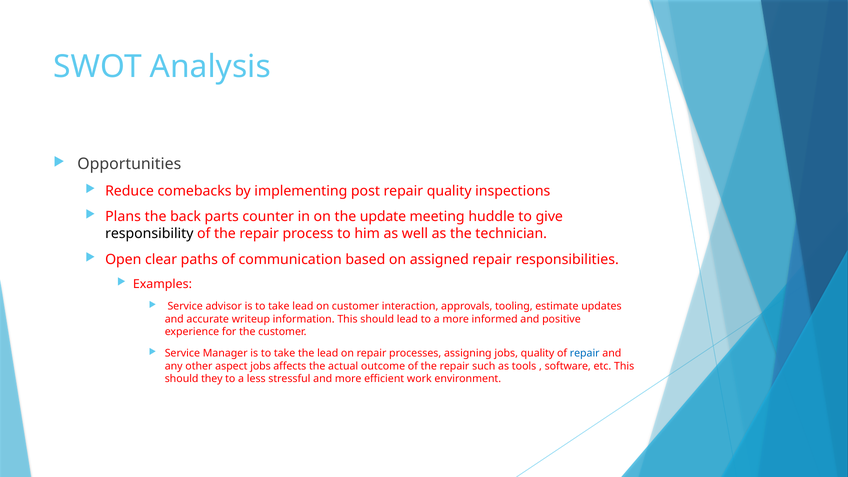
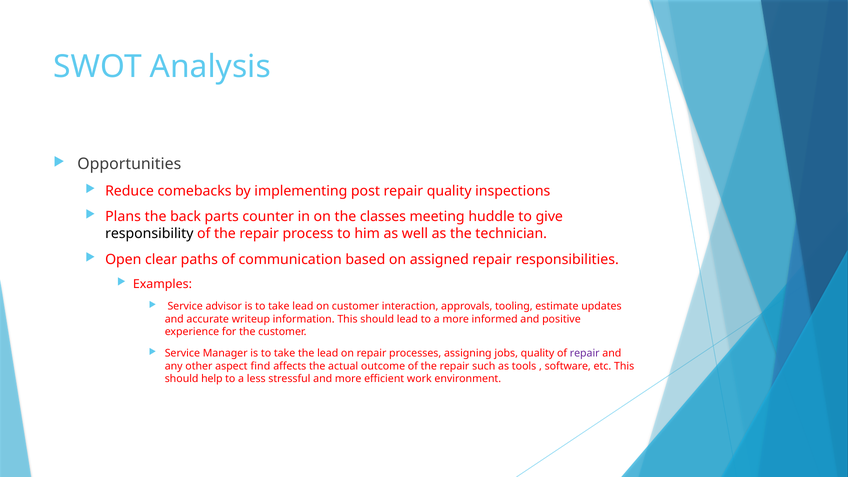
update: update -> classes
repair at (585, 353) colour: blue -> purple
aspect jobs: jobs -> find
they: they -> help
